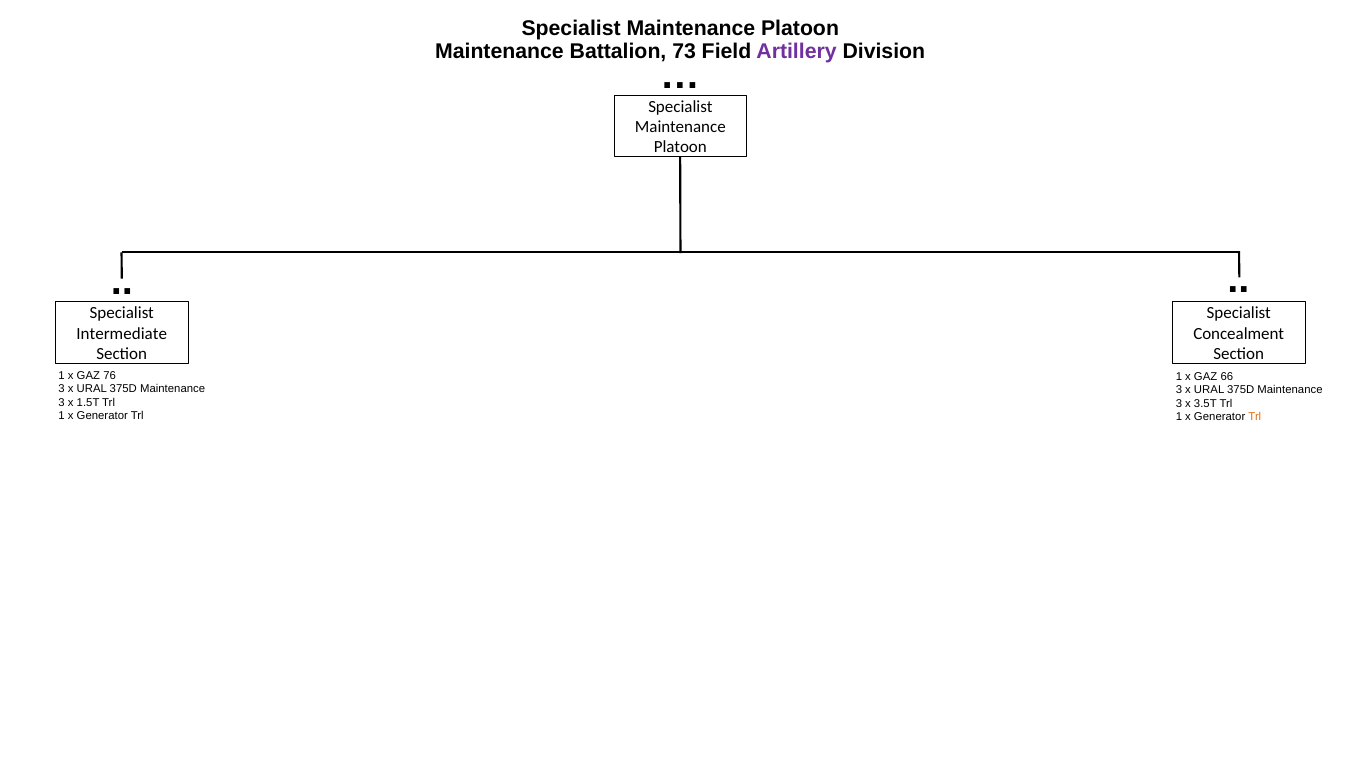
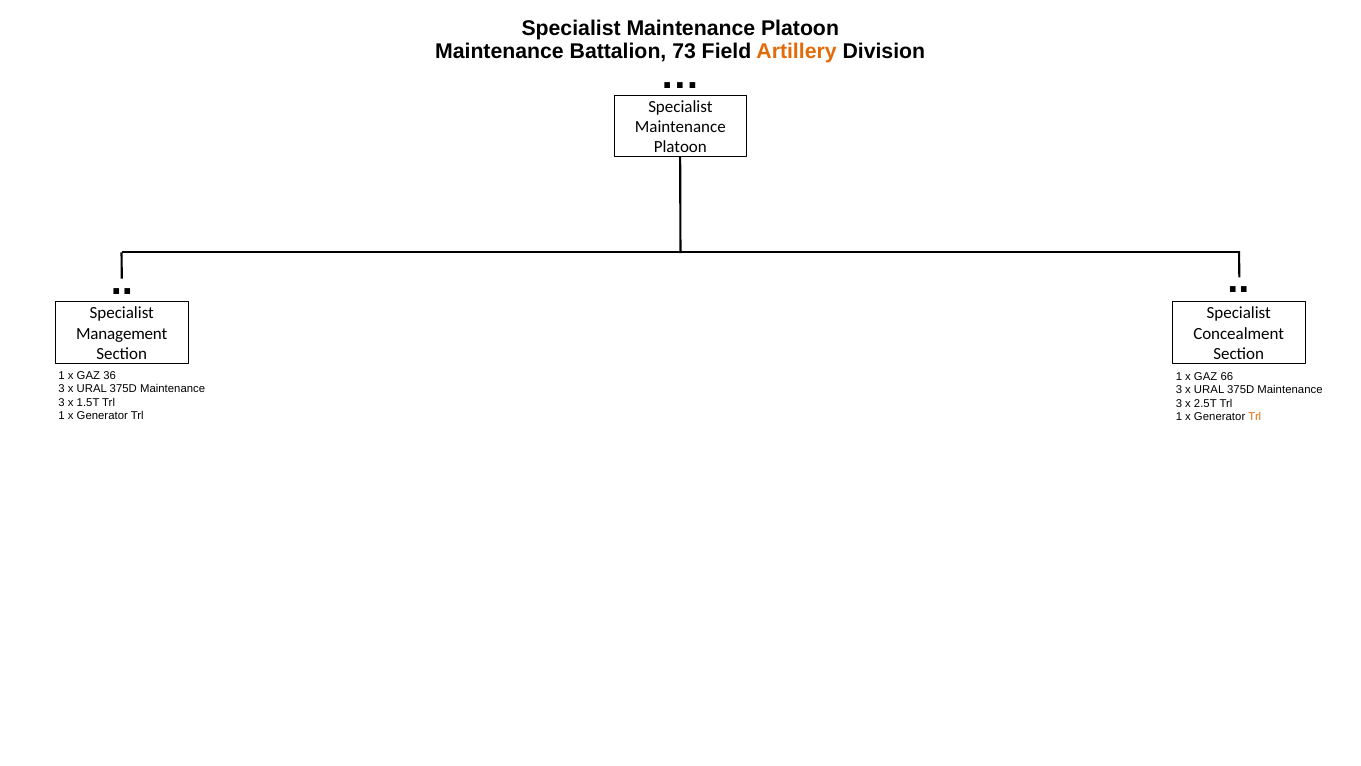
Artillery colour: purple -> orange
Intermediate: Intermediate -> Management
76: 76 -> 36
3.5T: 3.5T -> 2.5T
